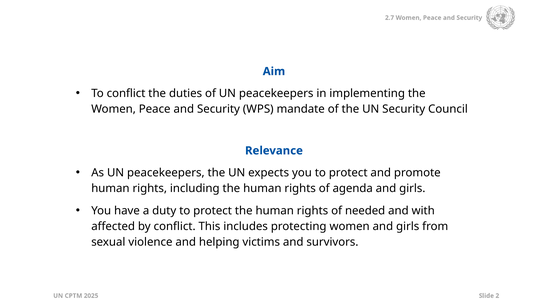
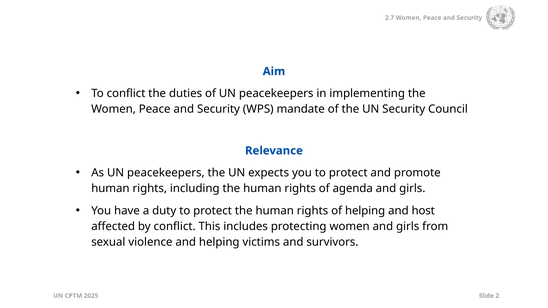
of needed: needed -> helping
with: with -> host
